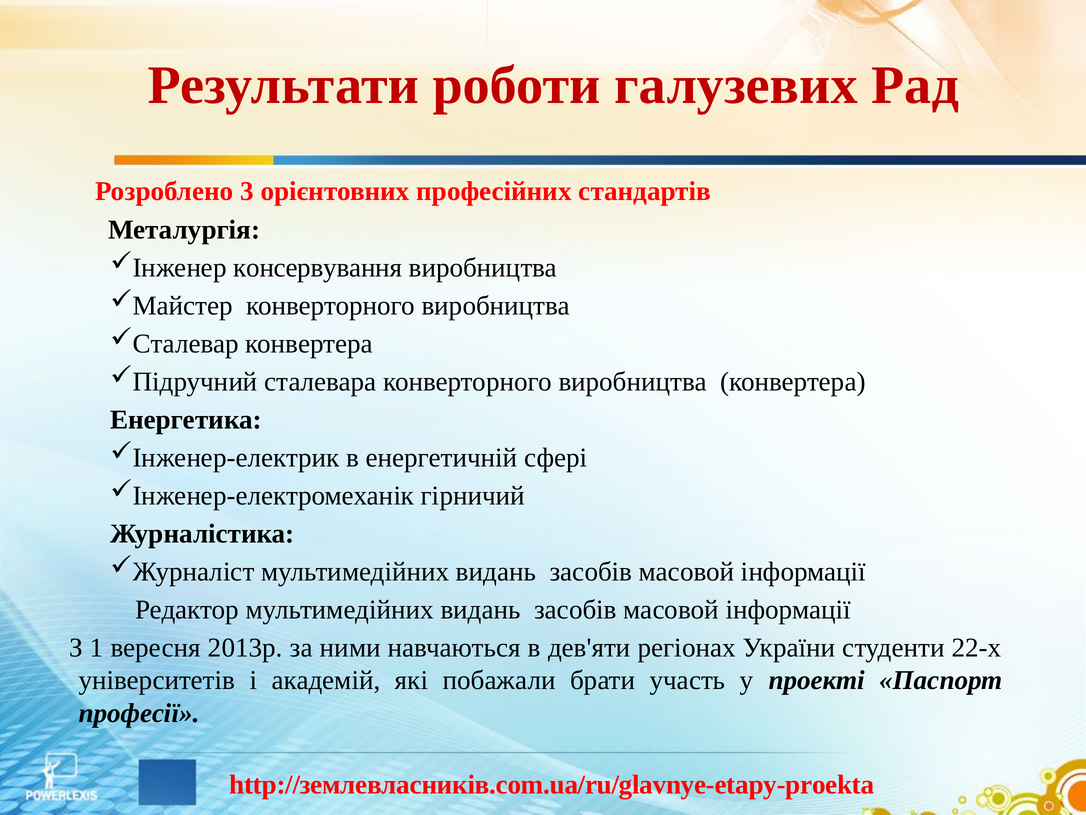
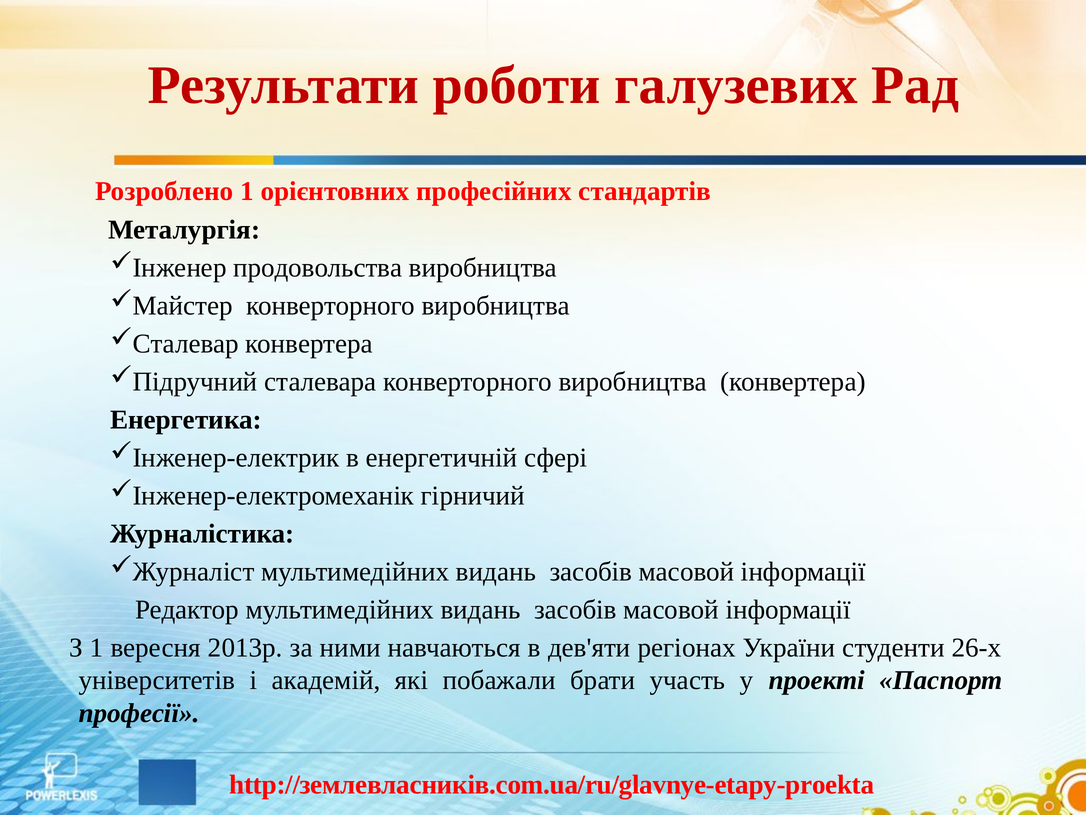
Розроблено 3: 3 -> 1
консервування: консервування -> продовольства
22-х: 22-х -> 26-х
